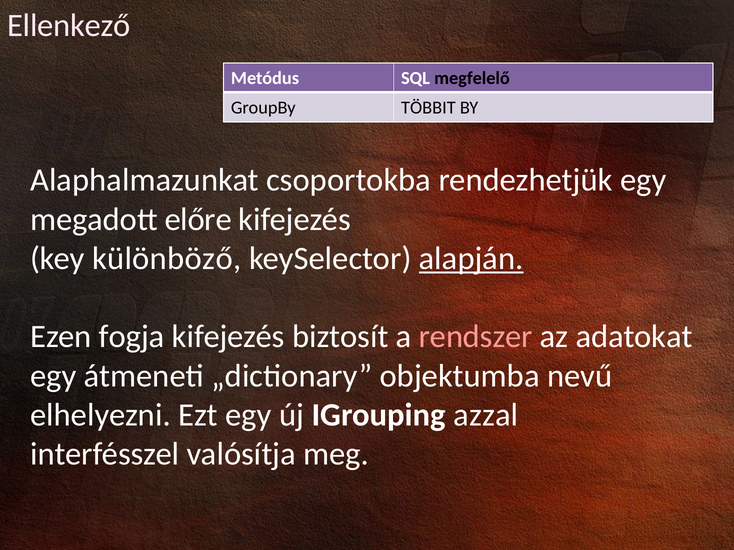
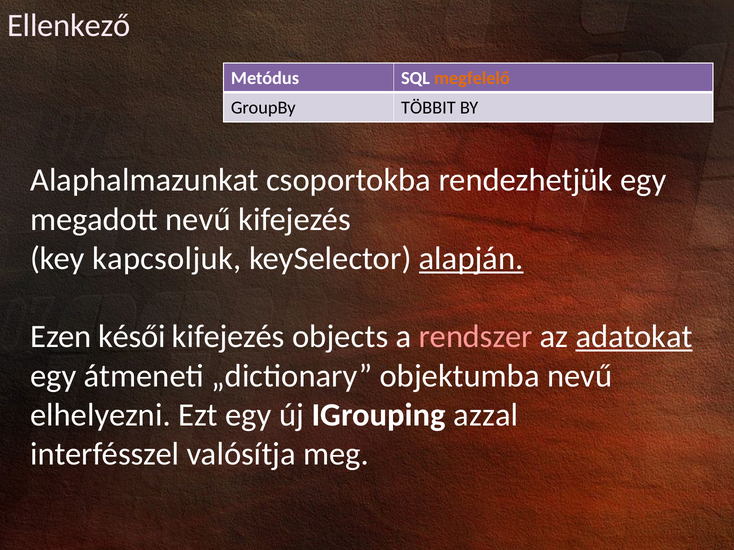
megfelelő colour: black -> orange
megadott előre: előre -> nevű
különböző: különböző -> kapcsoljuk
fogja: fogja -> késői
biztosít: biztosít -> objects
adatokat underline: none -> present
